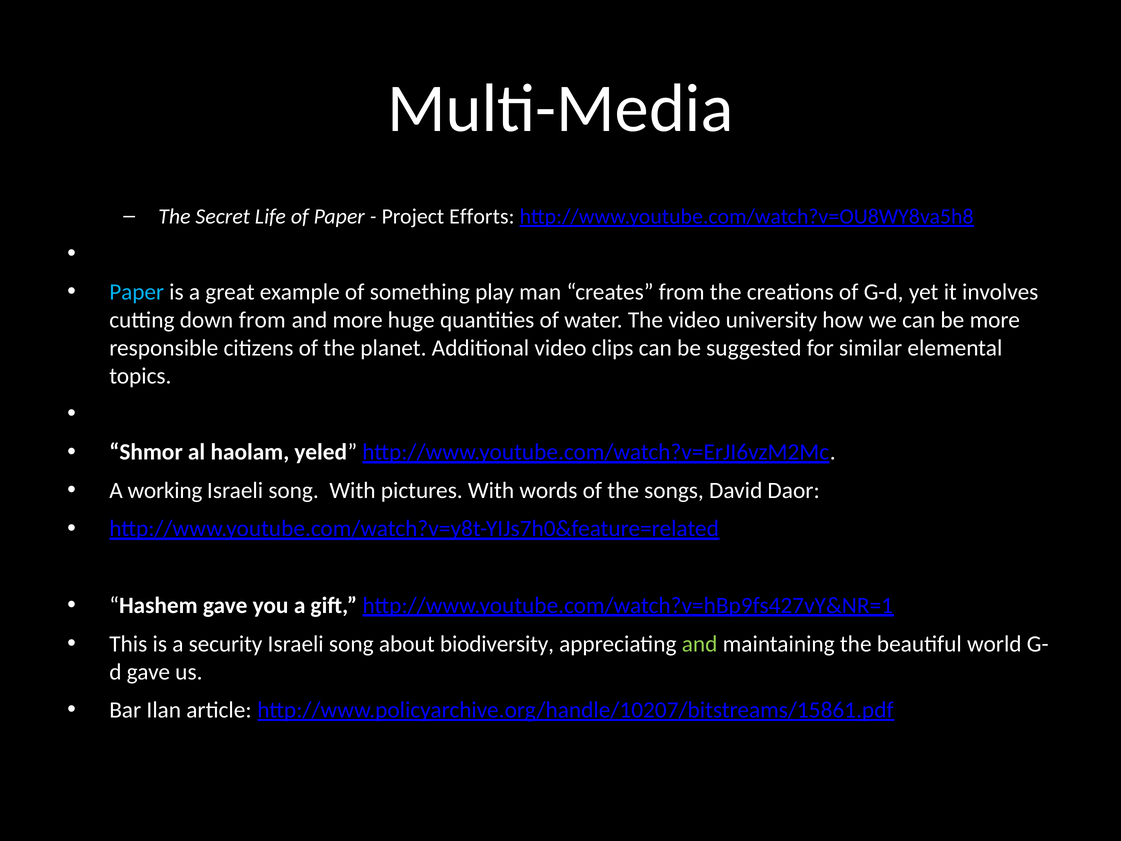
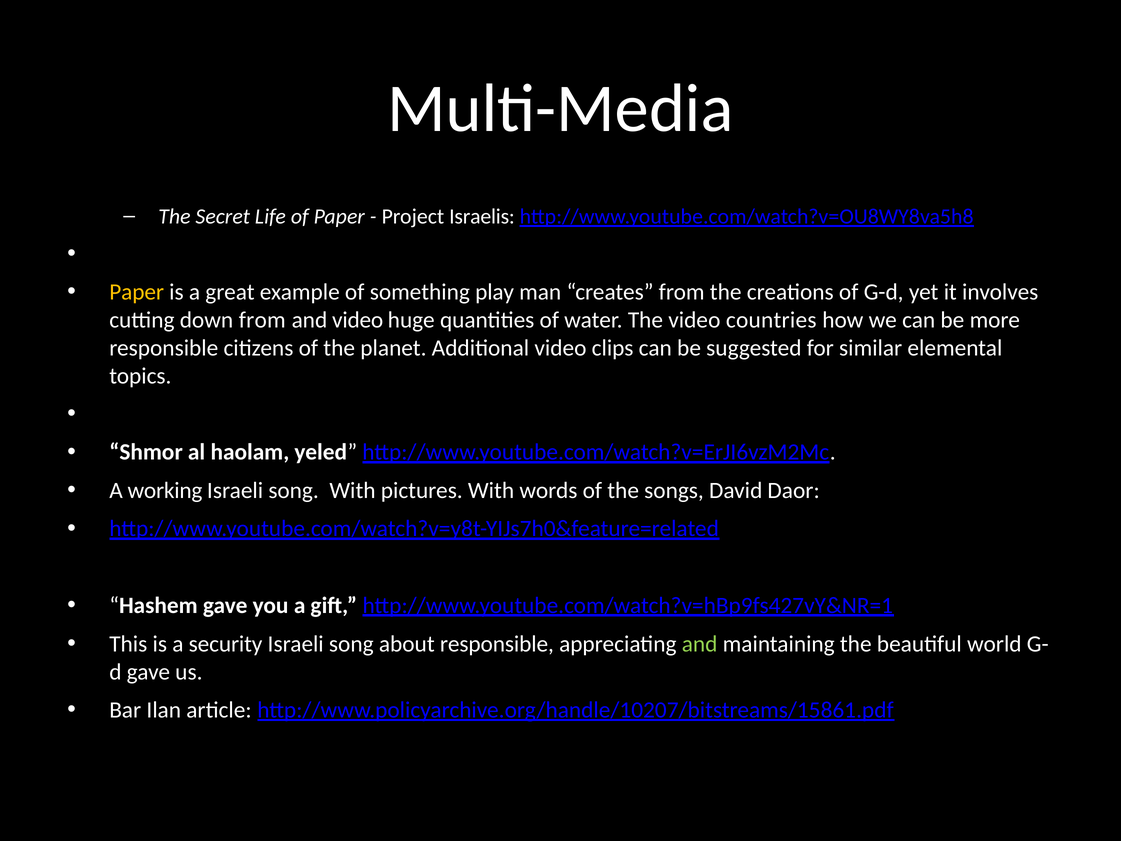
Efforts: Efforts -> Israelis
Paper at (137, 292) colour: light blue -> yellow
and more: more -> video
university: university -> countries
about biodiversity: biodiversity -> responsible
